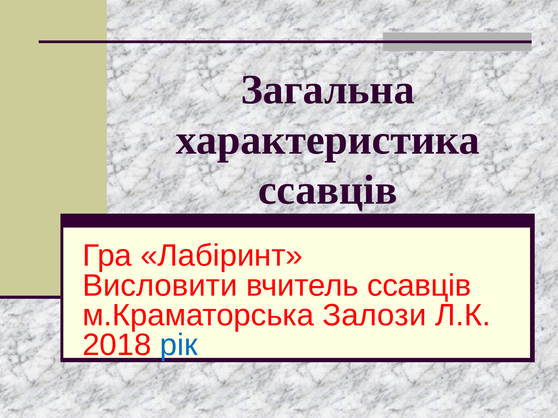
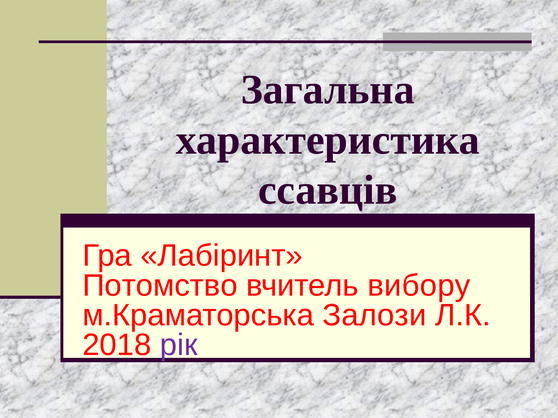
Висловити: Висловити -> Потомство
вчитель ссавців: ссавців -> вибору
рік colour: blue -> purple
